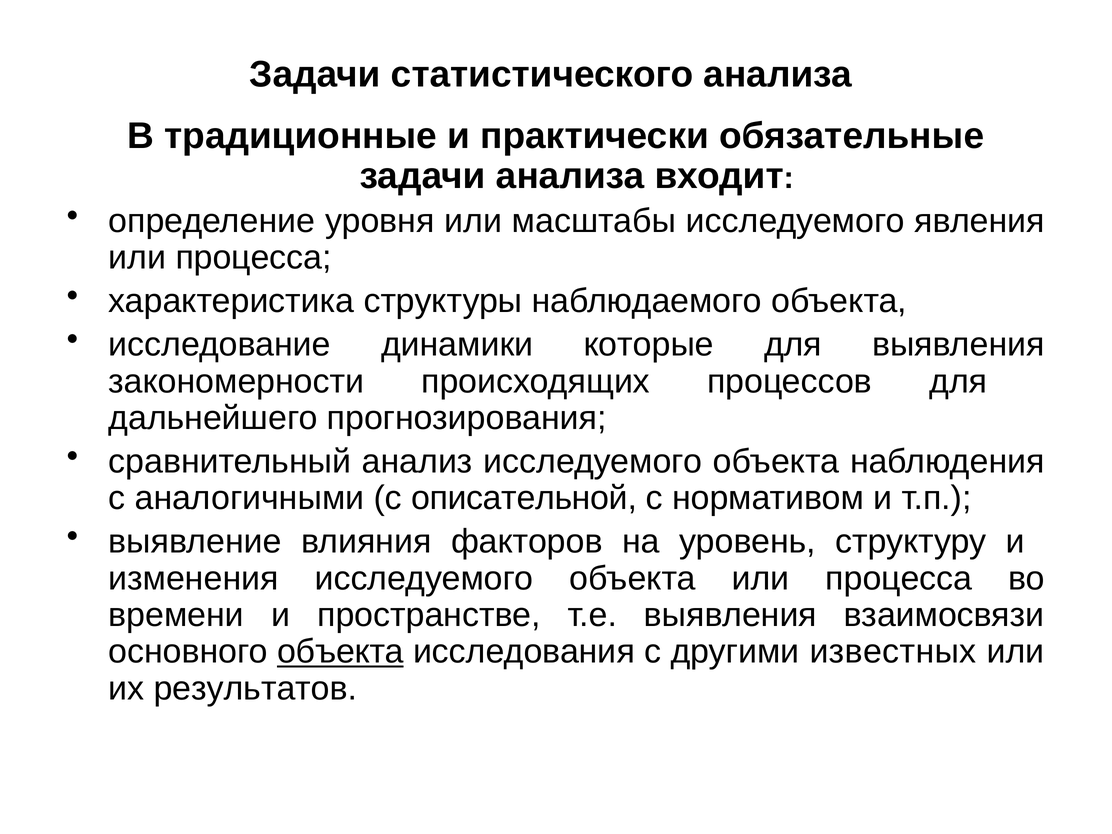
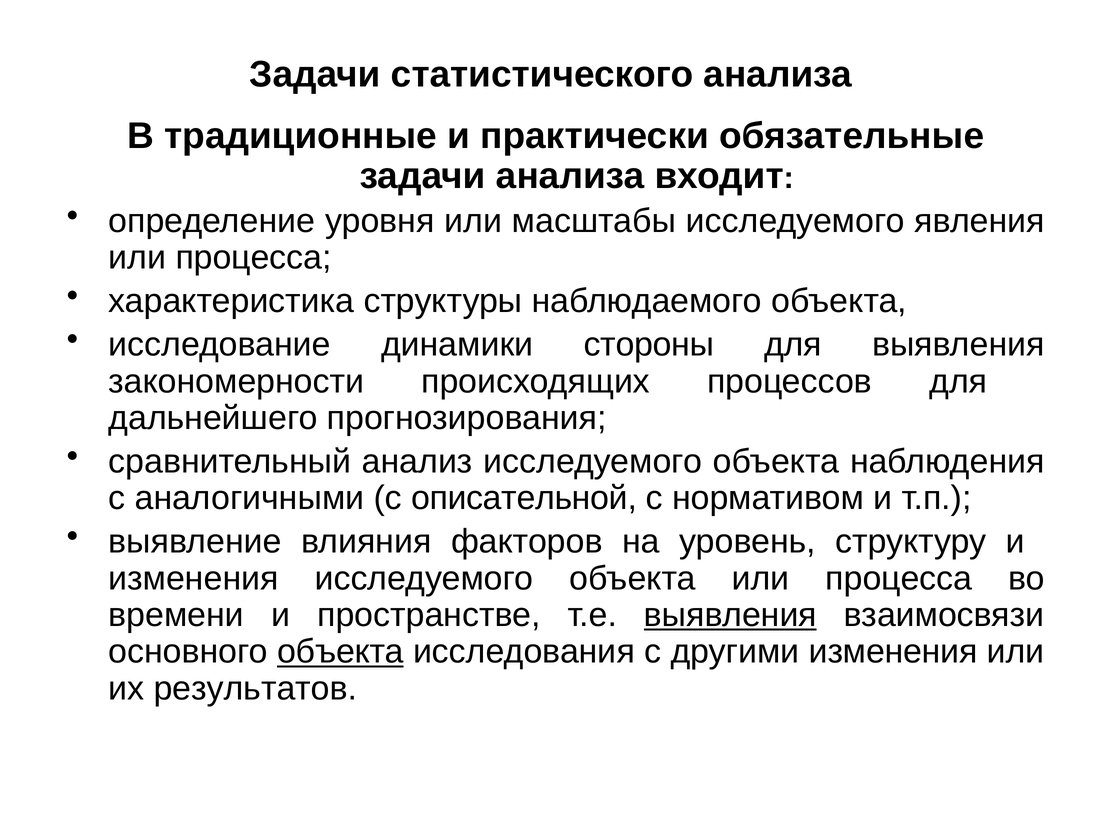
которые: которые -> стороны
выявления at (730, 615) underline: none -> present
другими известных: известных -> изменения
